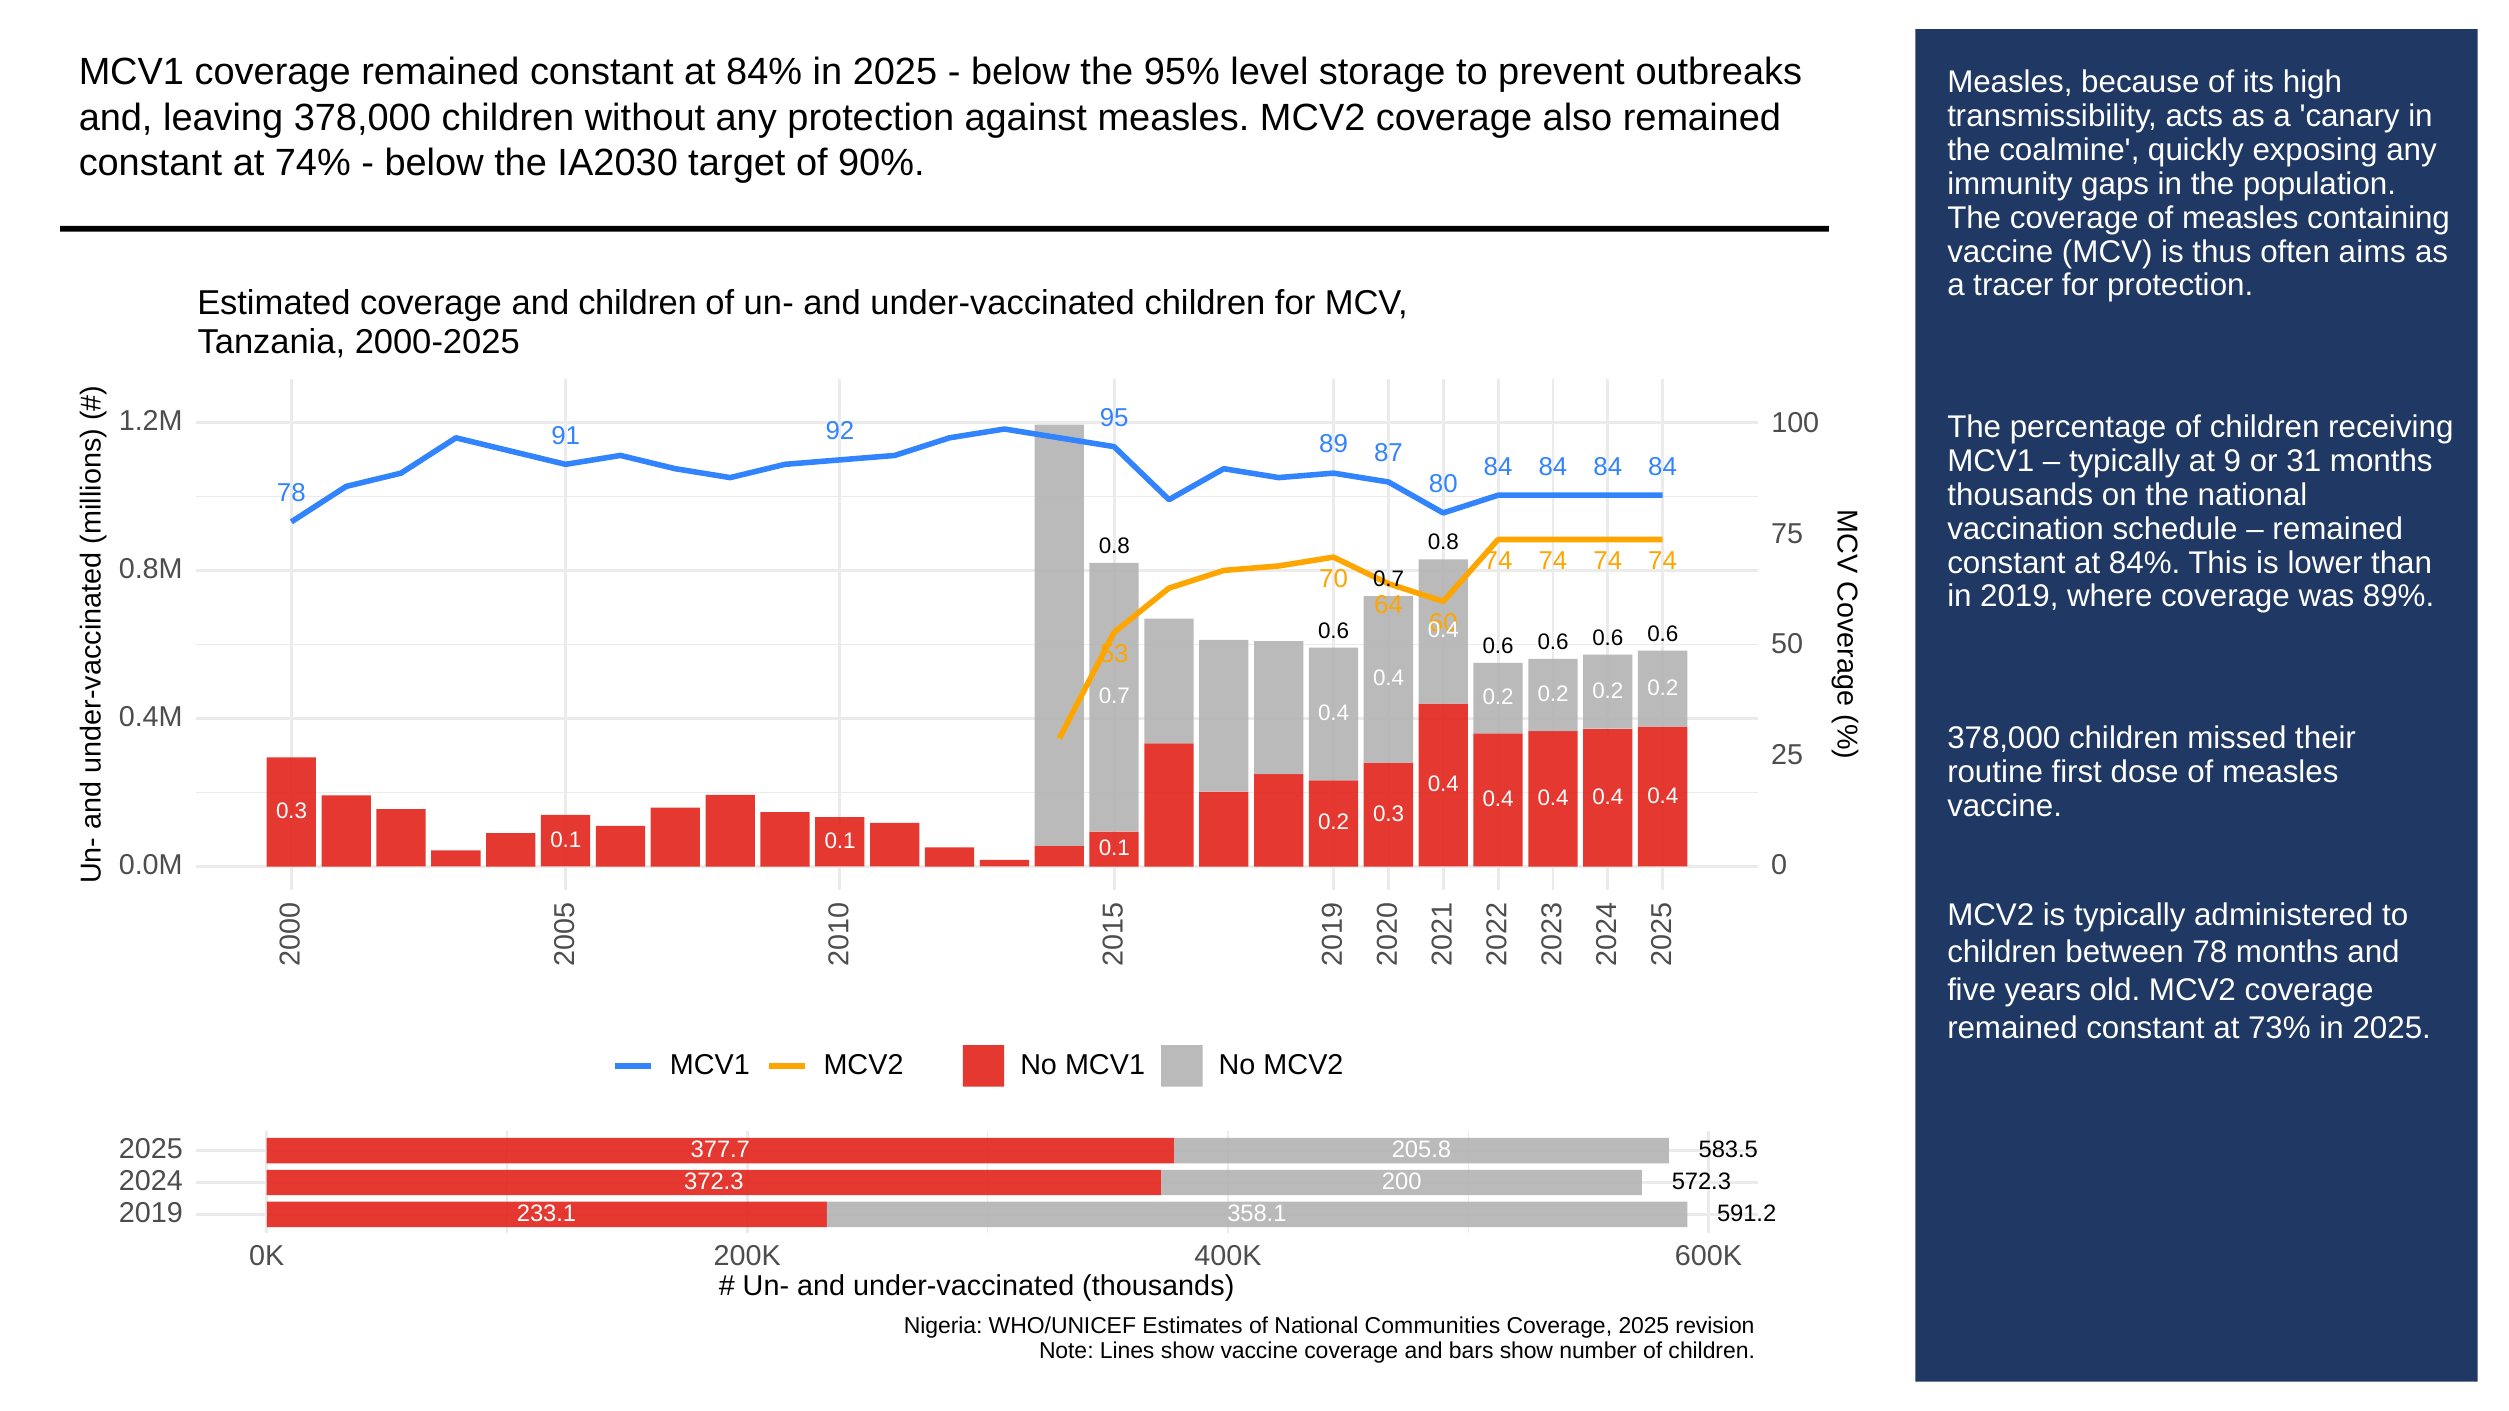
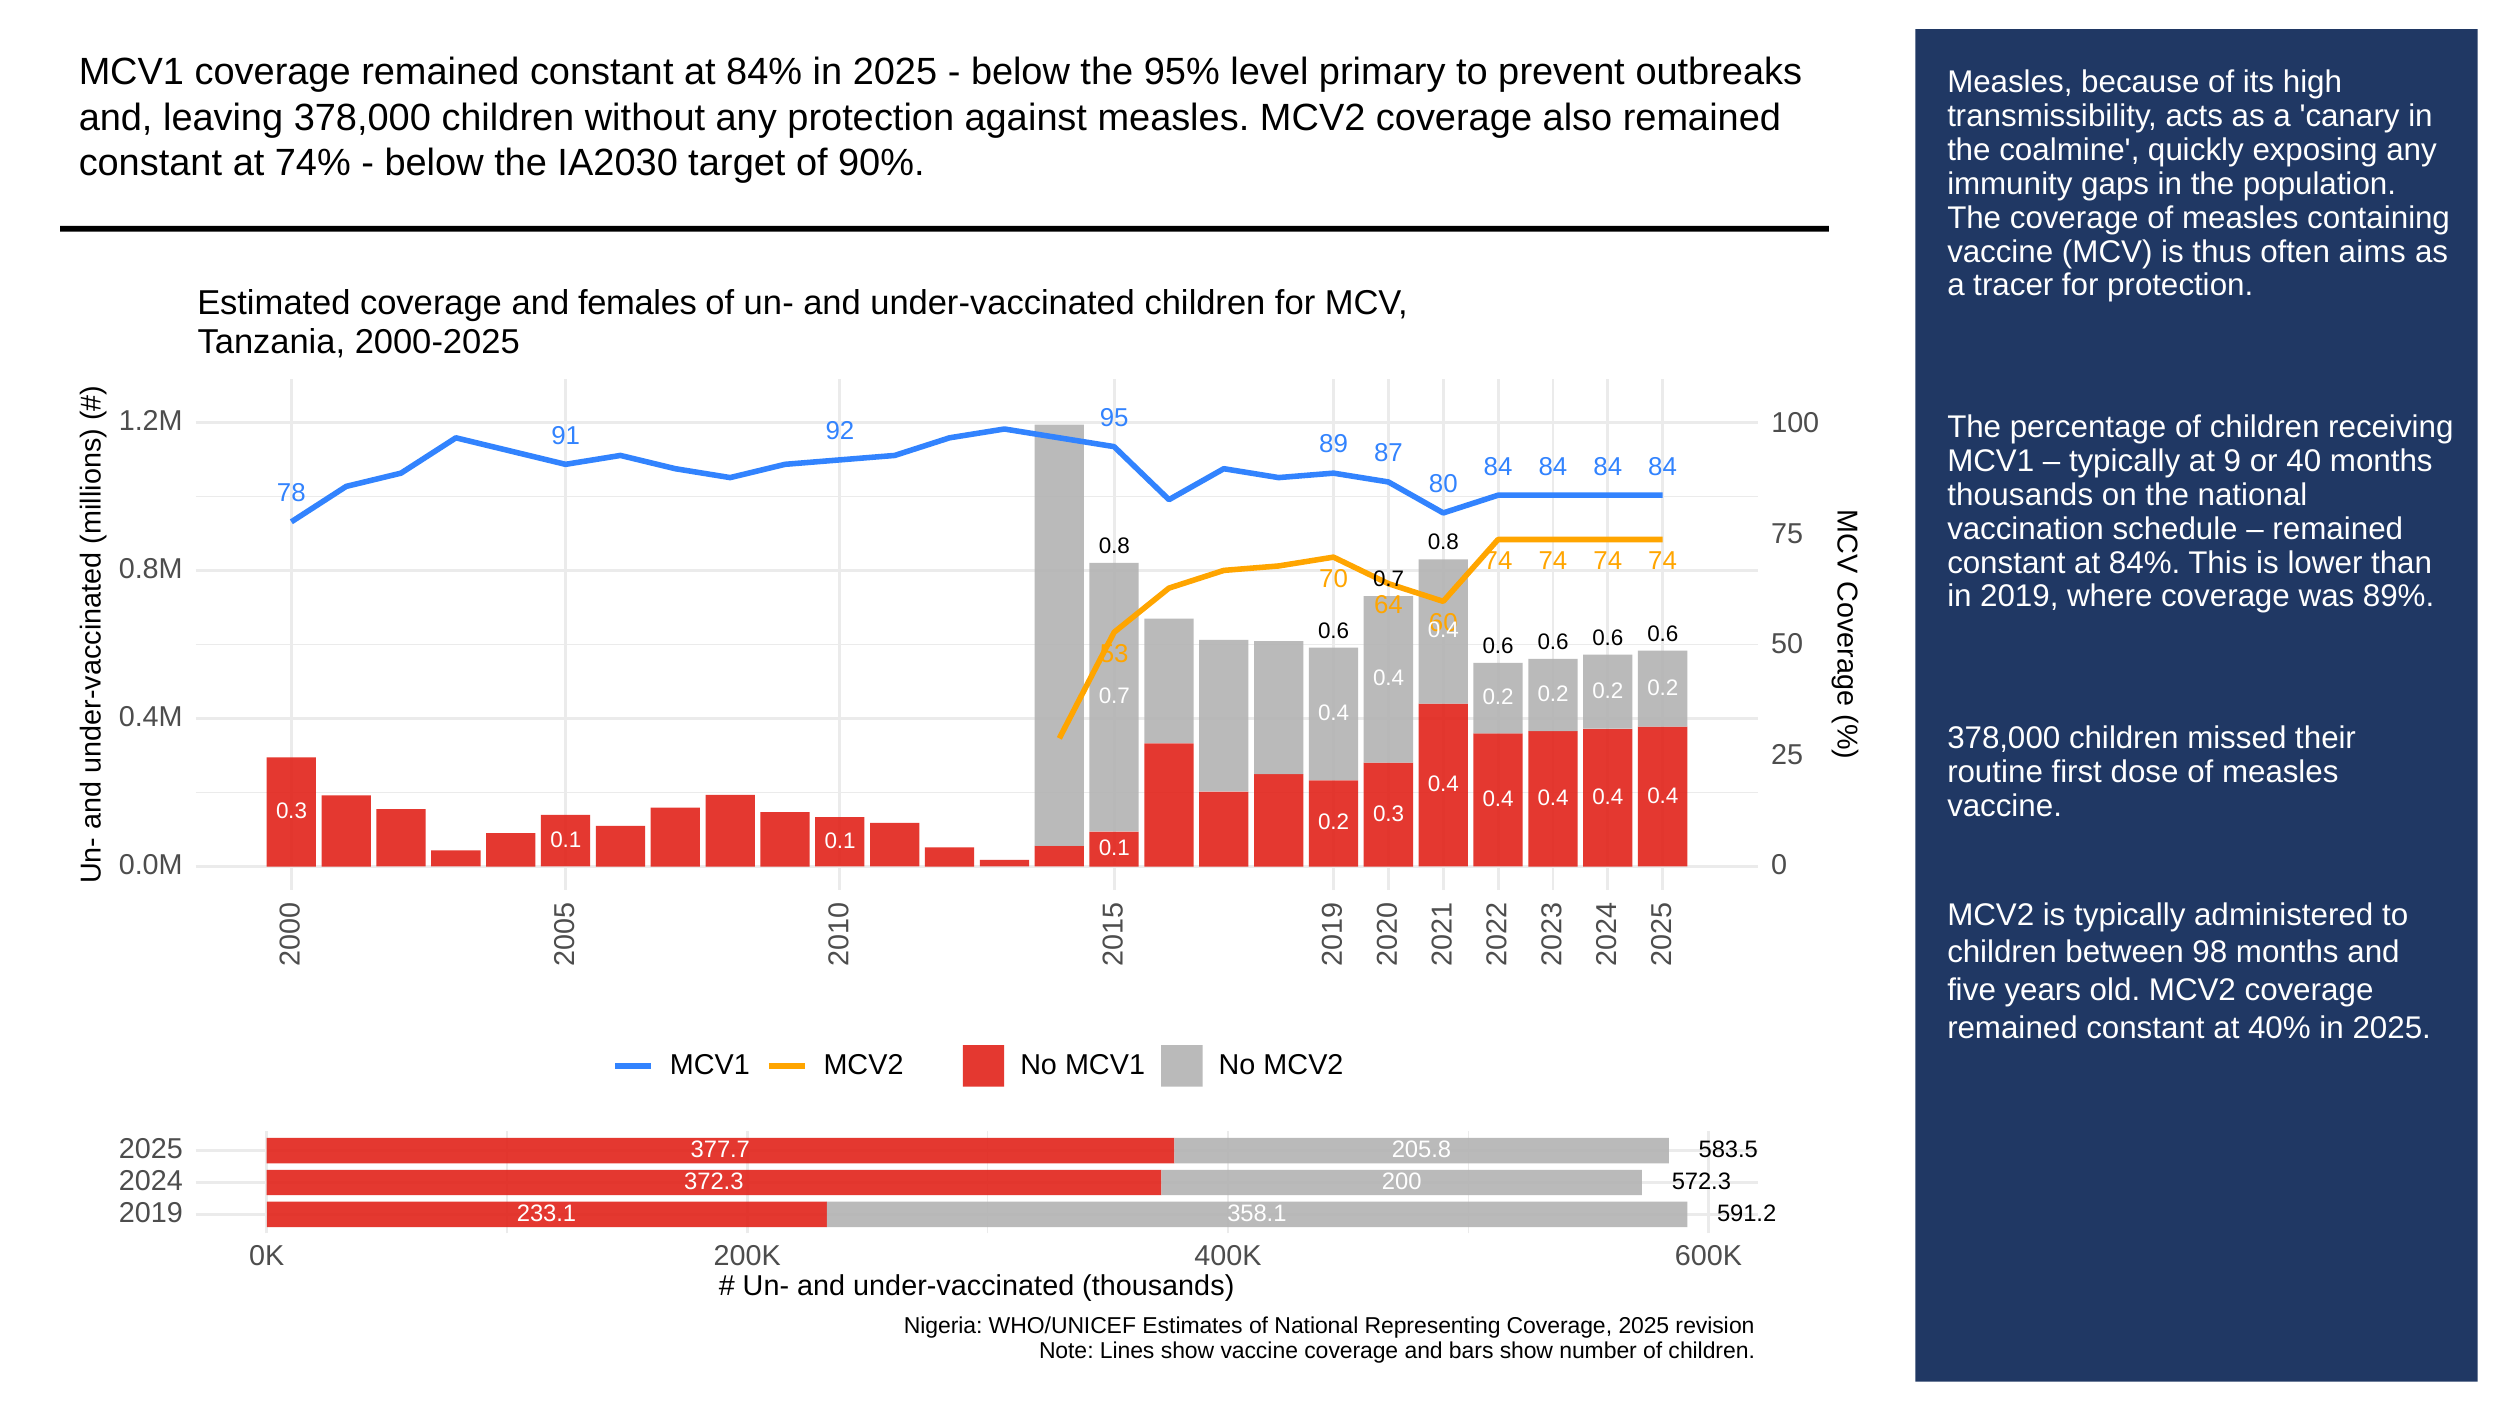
storage: storage -> primary
and children: children -> females
31: 31 -> 40
between 78: 78 -> 98
73%: 73% -> 40%
Communities: Communities -> Representing
